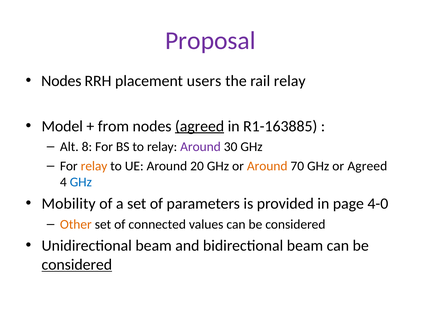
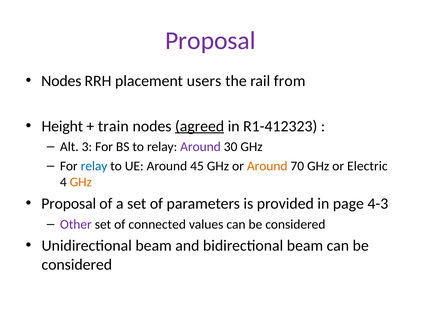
rail relay: relay -> from
Model: Model -> Height
from: from -> train
R1-163885: R1-163885 -> R1-412323
8: 8 -> 3
relay at (94, 167) colour: orange -> blue
20: 20 -> 45
or Agreed: Agreed -> Electric
GHz at (81, 183) colour: blue -> orange
Mobility at (69, 204): Mobility -> Proposal
4-0: 4-0 -> 4-3
Other colour: orange -> purple
considered at (77, 265) underline: present -> none
